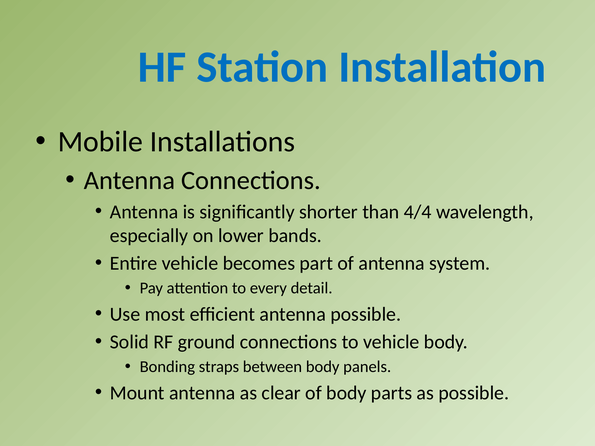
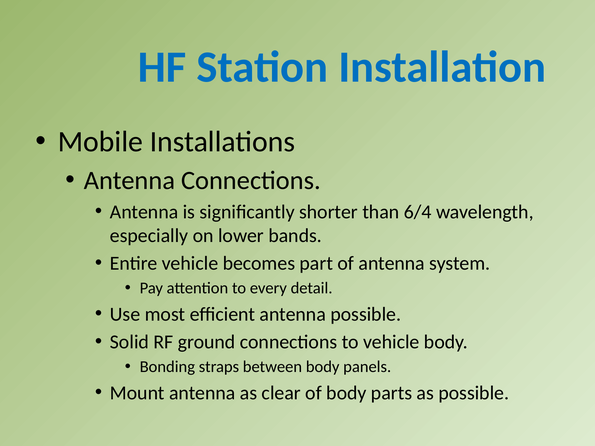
4/4: 4/4 -> 6/4
